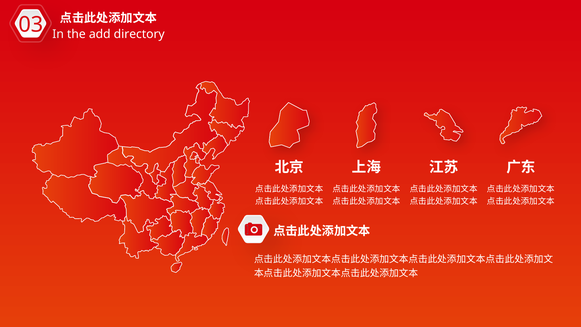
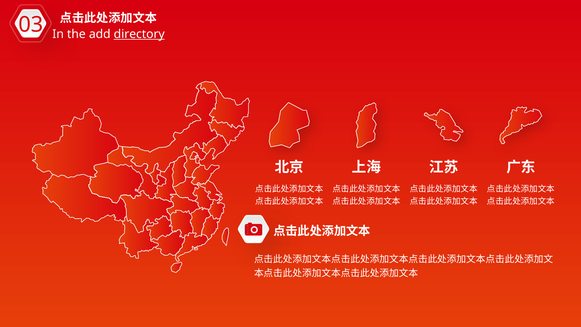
directory underline: none -> present
